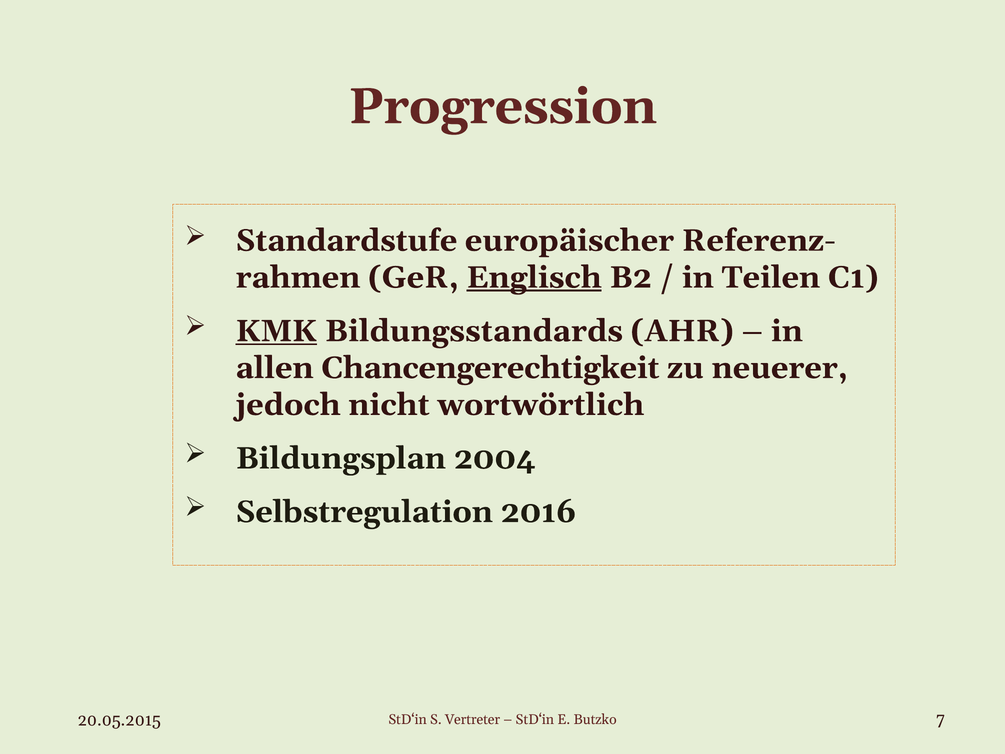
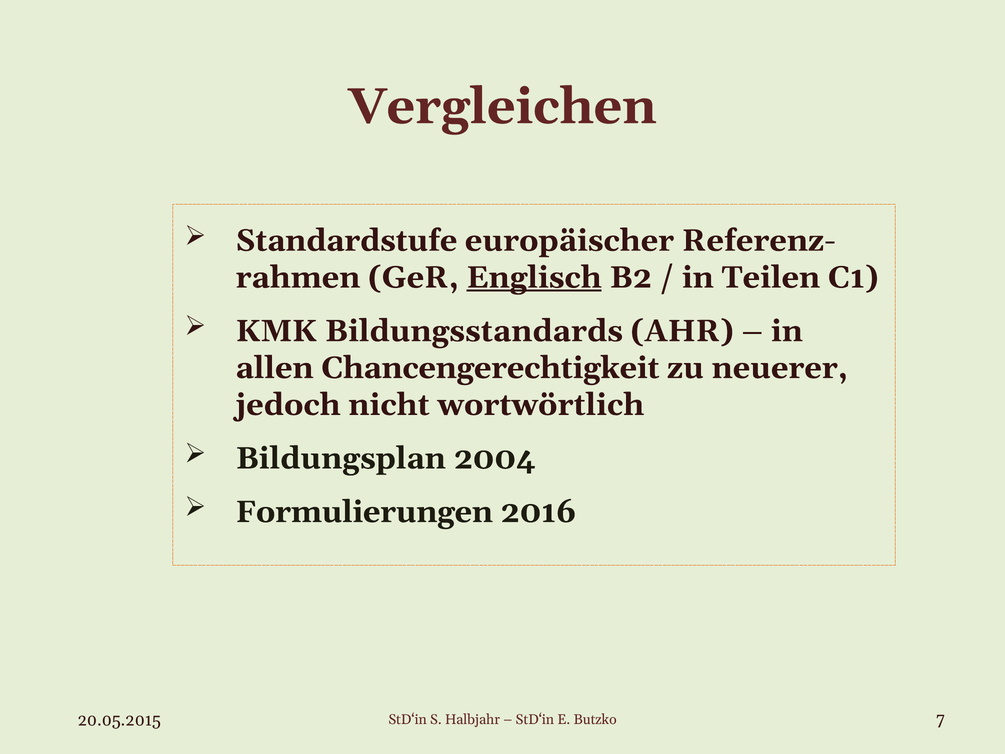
Progression: Progression -> Vergleichen
KMK underline: present -> none
Selbstregulation: Selbstregulation -> Formulierungen
Vertreter: Vertreter -> Halbjahr
